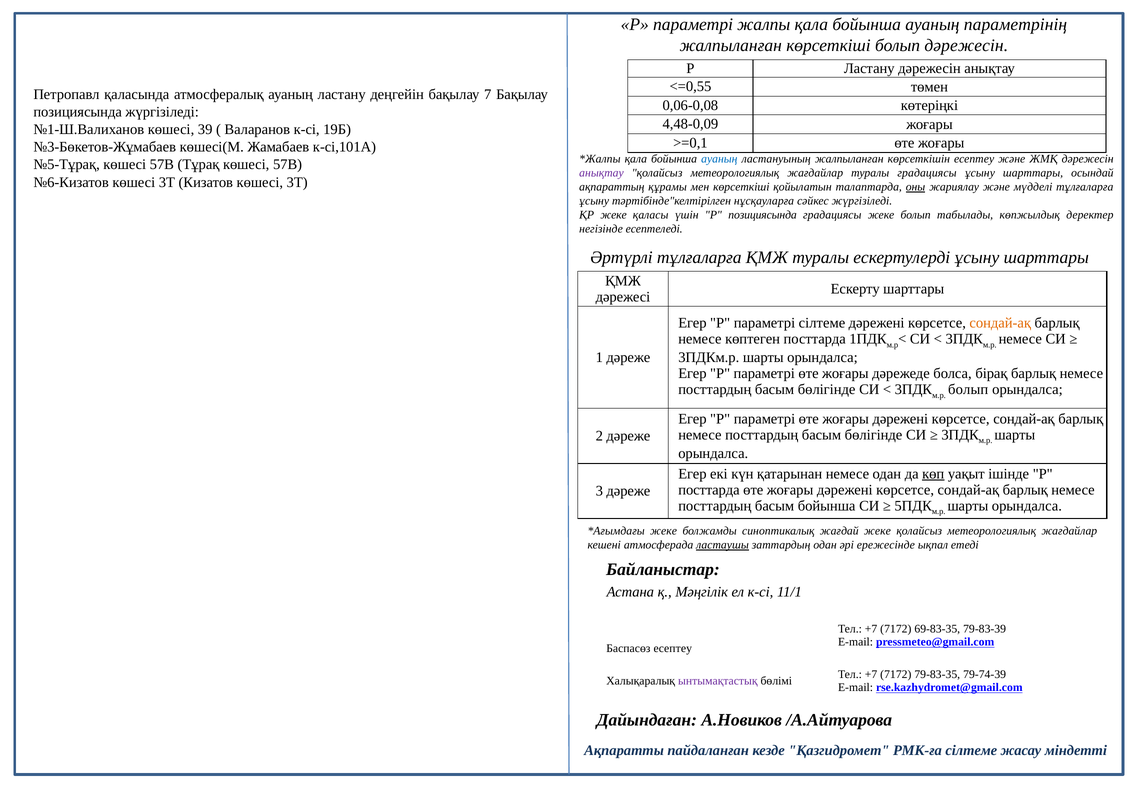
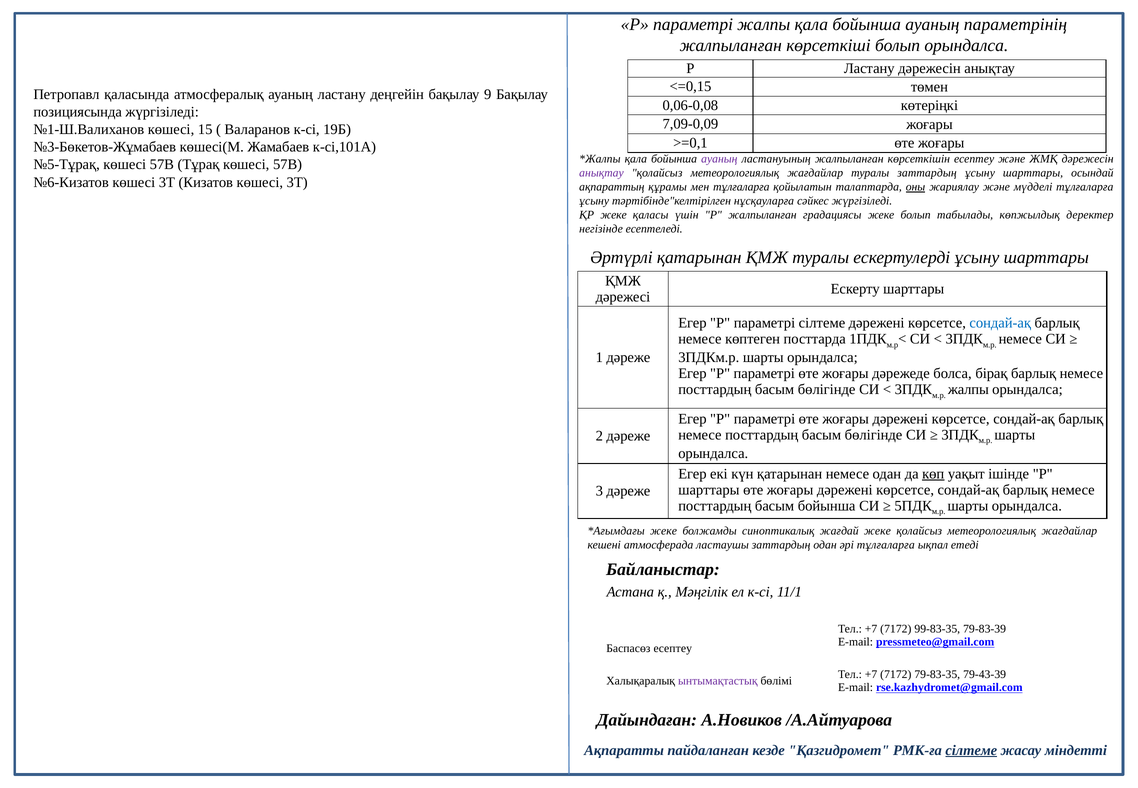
болып дәрежесін: дәрежесін -> орындалса
<=0,55: <=0,55 -> <=0,15
7: 7 -> 9
4,48-0,09: 4,48-0,09 -> 7,09-0,09
39: 39 -> 15
ауаның at (719, 159) colour: blue -> purple
туралы градациясы: градациясы -> заттардың
мен көрсеткіші: көрсеткіші -> тұлғаларға
Р позициясында: позициясында -> жалпыланған
Әртүрлі тұлғаларға: тұлғаларға -> қатарынан
сондай-ақ at (1000, 323) colour: orange -> blue
болып at (968, 390): болып -> жалпы
посттарда at (709, 490): посттарда -> шарттары
ластаушы underline: present -> none
әрі ережесінде: ережесінде -> тұлғаларға
69-83-35: 69-83-35 -> 99-83-35
79-74-39: 79-74-39 -> 79-43-39
сілтеме at (971, 750) underline: none -> present
